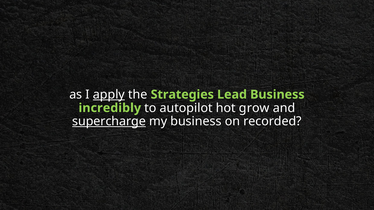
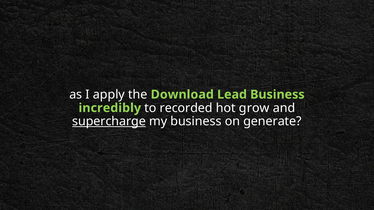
apply underline: present -> none
Strategies: Strategies -> Download
autopilot: autopilot -> recorded
recorded: recorded -> generate
